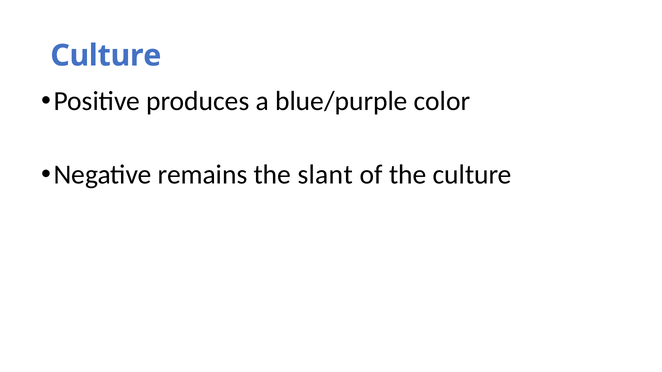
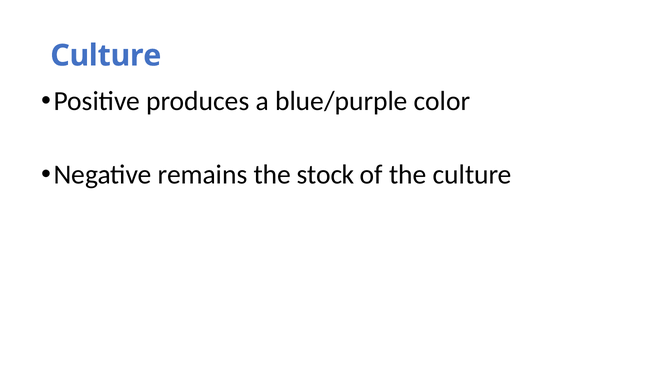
slant: slant -> stock
